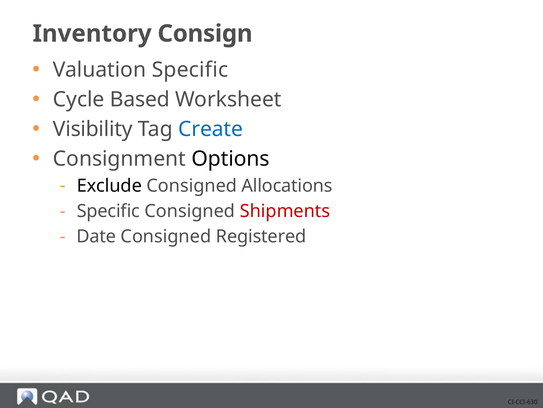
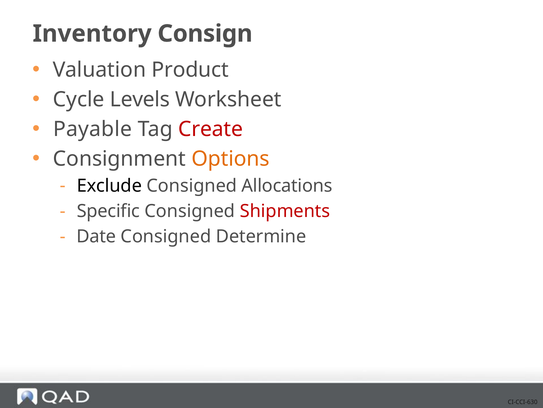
Valuation Specific: Specific -> Product
Based: Based -> Levels
Visibility: Visibility -> Payable
Create colour: blue -> red
Options colour: black -> orange
Registered: Registered -> Determine
